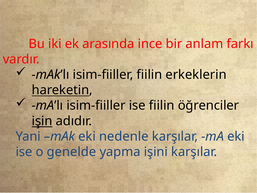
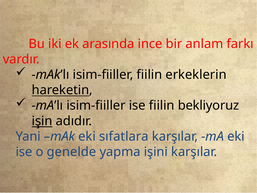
öğrenciler: öğrenciler -> bekliyoruz
nedenle: nedenle -> sıfatlara
